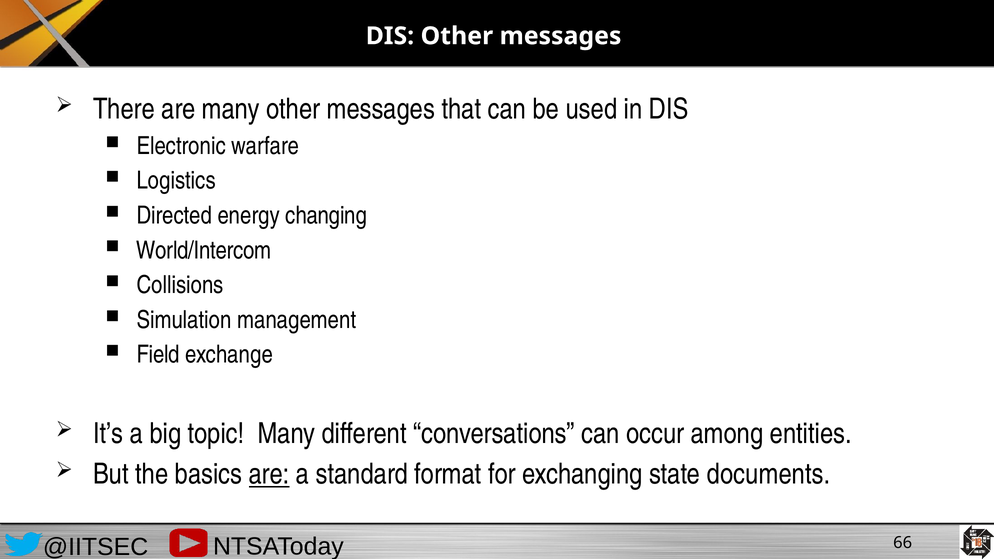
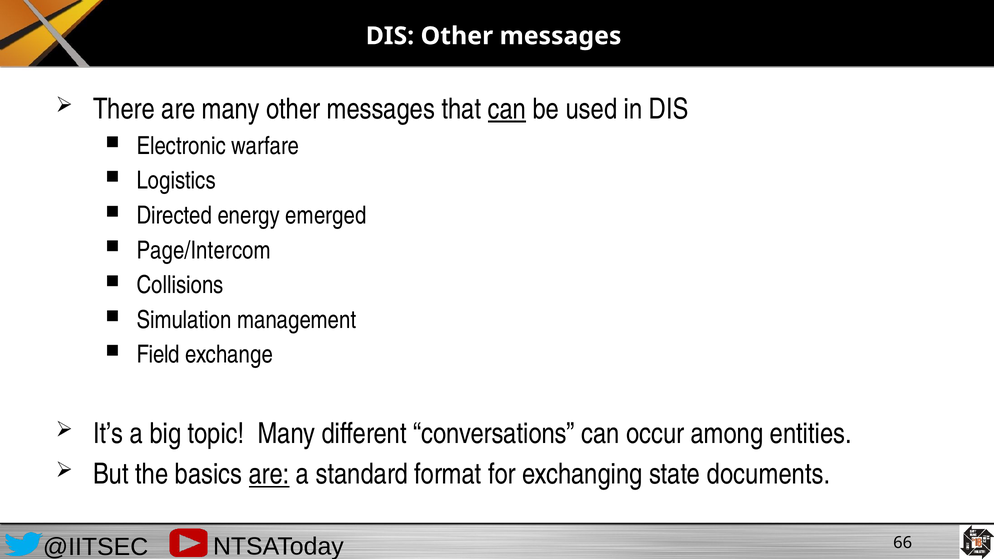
can at (507, 109) underline: none -> present
changing: changing -> emerged
World/Intercom: World/Intercom -> Page/Intercom
